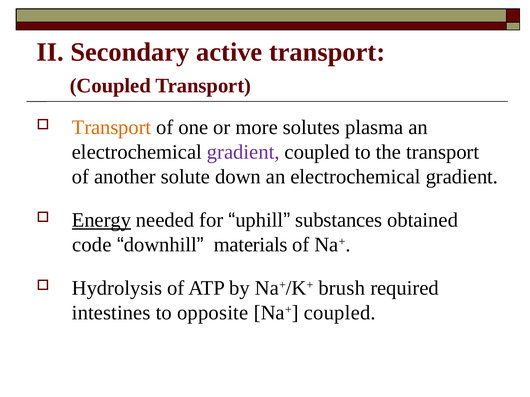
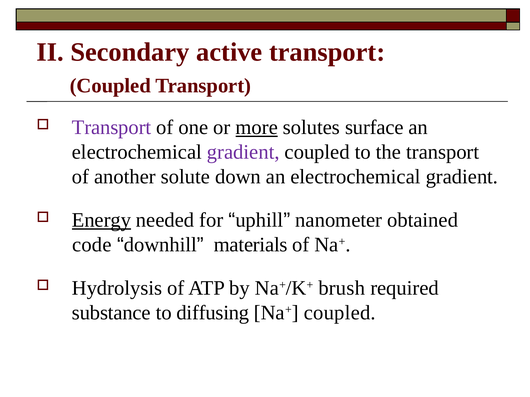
Transport at (112, 128) colour: orange -> purple
more underline: none -> present
plasma: plasma -> surface
substances: substances -> nanometer
intestines: intestines -> substance
opposite: opposite -> diffusing
